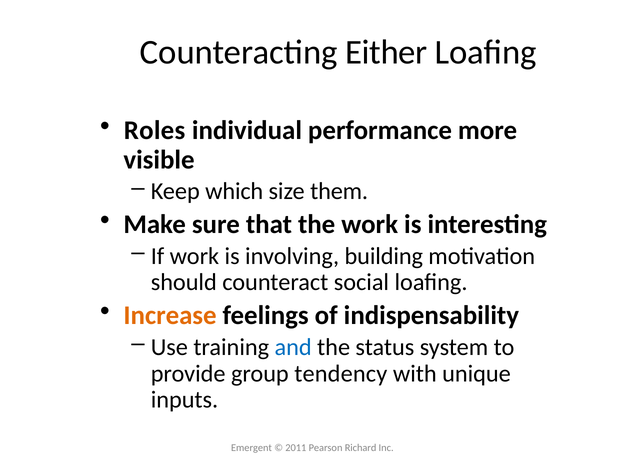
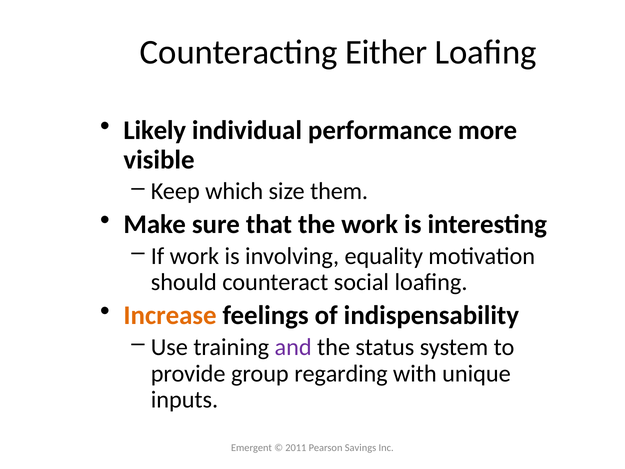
Roles: Roles -> Likely
building: building -> equality
and colour: blue -> purple
tendency: tendency -> regarding
Richard: Richard -> Savings
